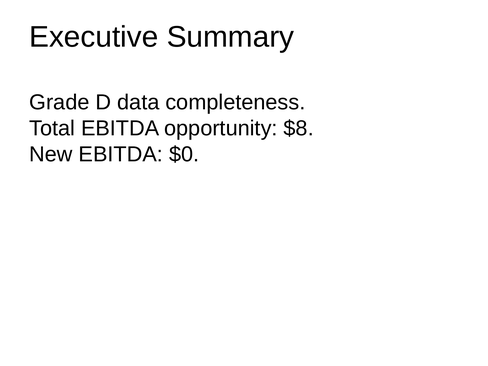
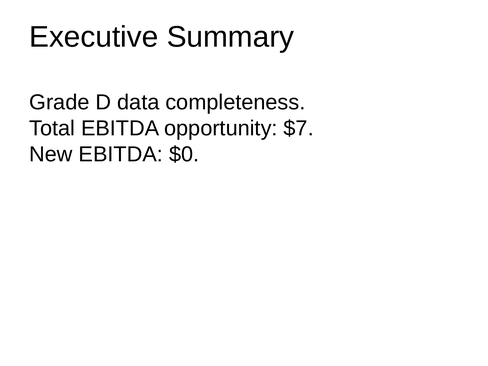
$8: $8 -> $7
